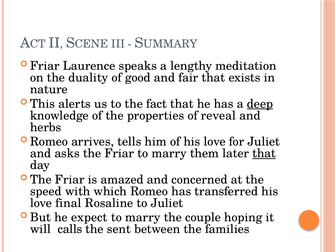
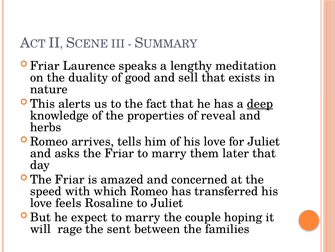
fair: fair -> sell
that at (264, 153) underline: present -> none
final: final -> feels
calls: calls -> rage
